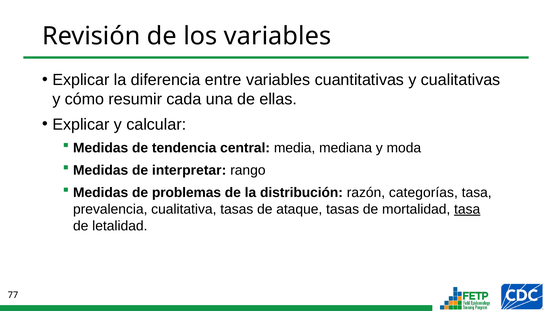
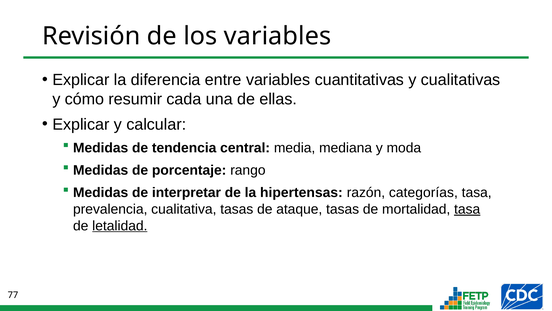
interpretar: interpretar -> porcentaje
problemas: problemas -> interpretar
distribución: distribución -> hipertensas
letalidad underline: none -> present
